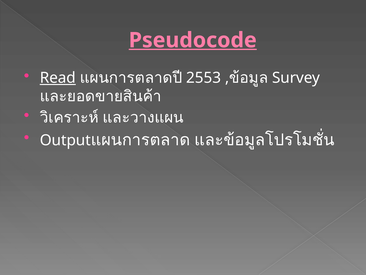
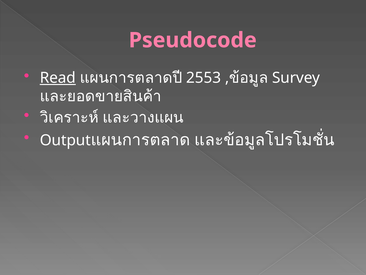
Pseudocode underline: present -> none
